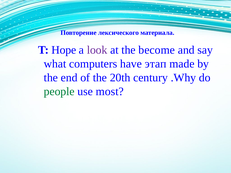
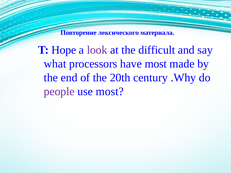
become: become -> difficult
computers: computers -> processors
have этап: этап -> most
people colour: green -> purple
